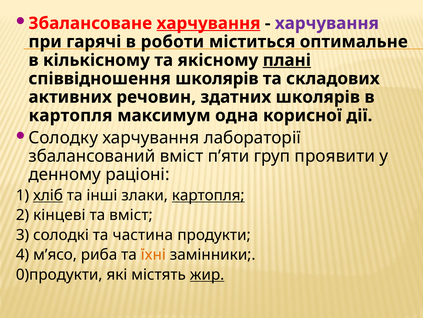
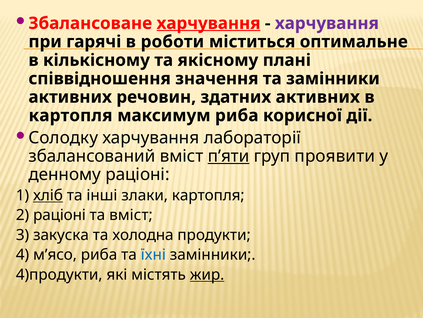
плані underline: present -> none
співвідношення школярів: школярів -> значення
та складових: складових -> замінники
здатних школярів: школярів -> активних
максимум одна: одна -> риба
п’яти underline: none -> present
картопля at (208, 195) underline: present -> none
2 кінцеві: кінцеві -> раціоні
солодкі: солодкі -> закуска
частина: частина -> холодна
їхні colour: orange -> blue
0)продукти: 0)продукти -> 4)продукти
